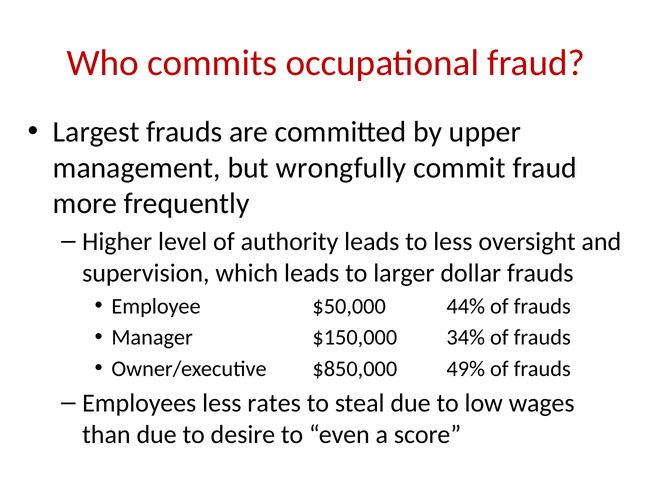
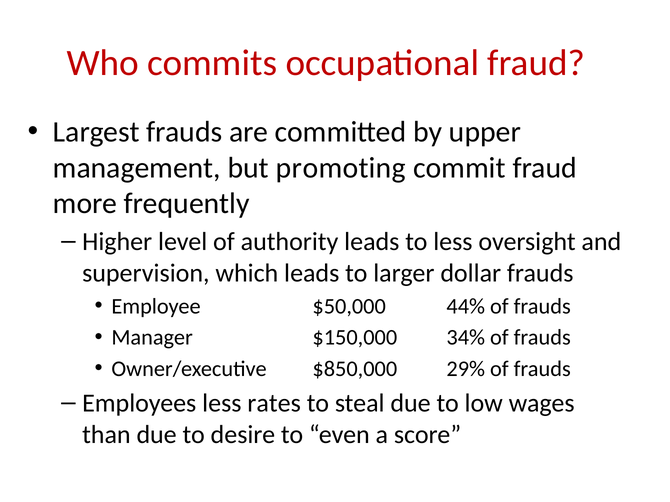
wrongfully: wrongfully -> promoting
49%: 49% -> 29%
